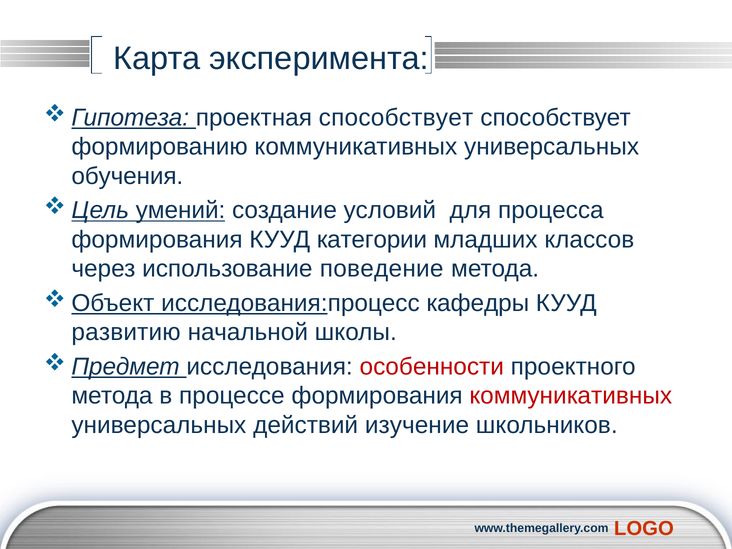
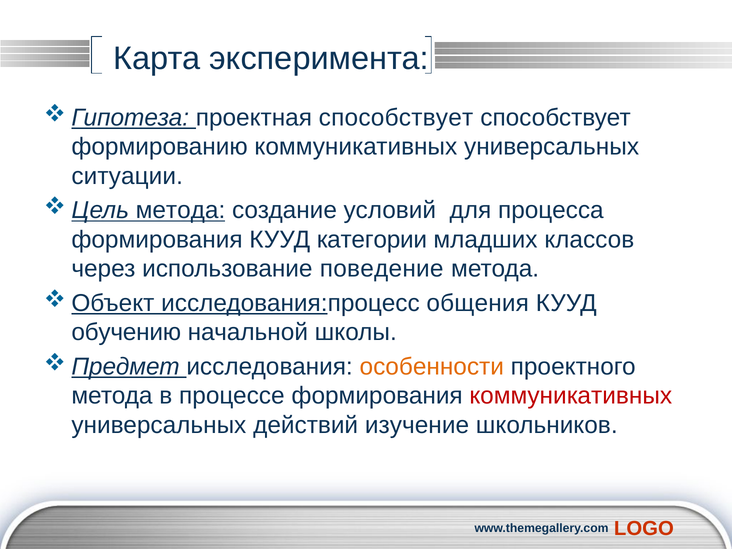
обучения: обучения -> ситуации
умений at (180, 210): умений -> метода
кафедры: кафедры -> общения
развитию: развитию -> обучению
особенности colour: red -> orange
